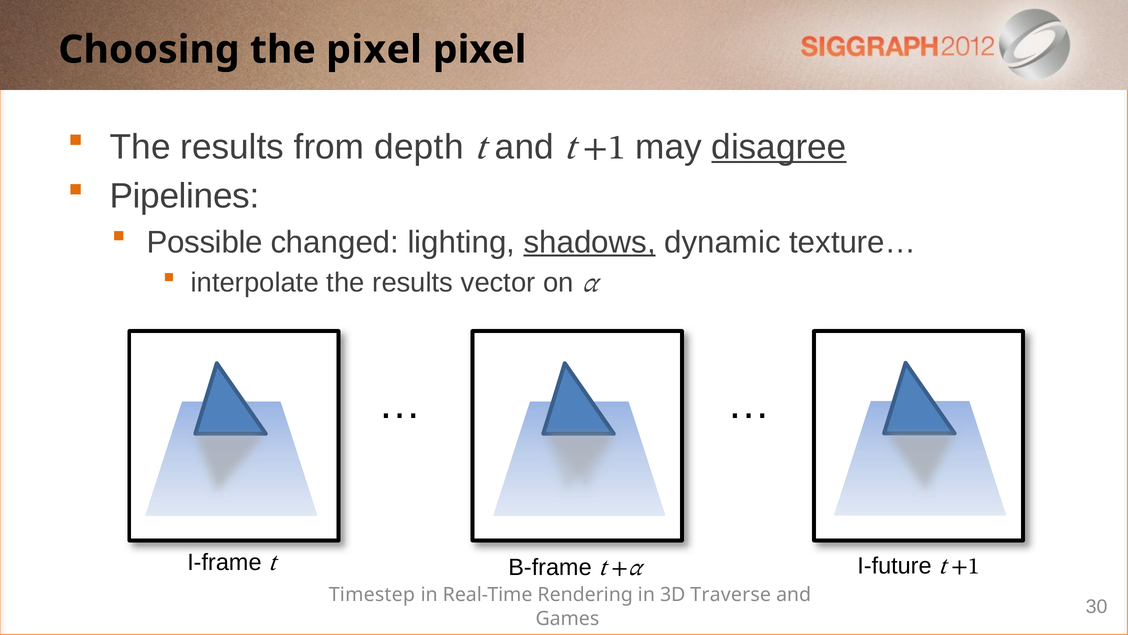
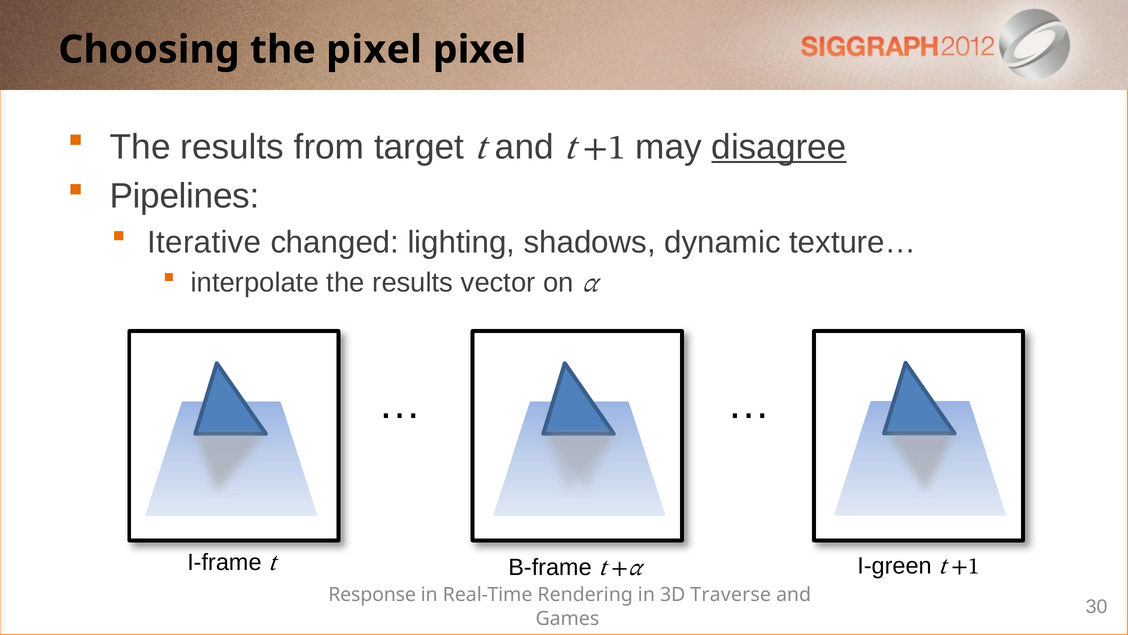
depth: depth -> target
Possible: Possible -> Iterative
shadows underline: present -> none
I-future: I-future -> I-green
Timestep: Timestep -> Response
